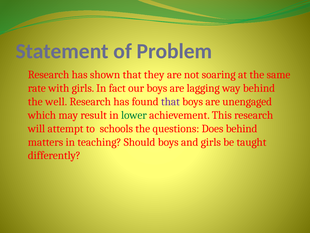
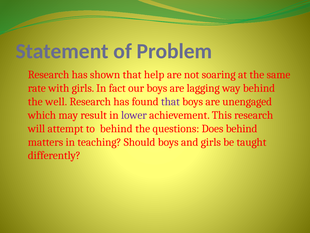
they: they -> help
lower colour: green -> purple
to schools: schools -> behind
